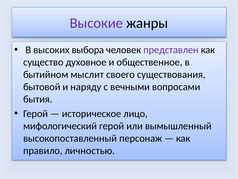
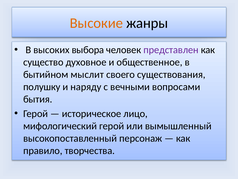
Высокие colour: purple -> orange
бытовой: бытовой -> полушку
личностью: личностью -> творчества
